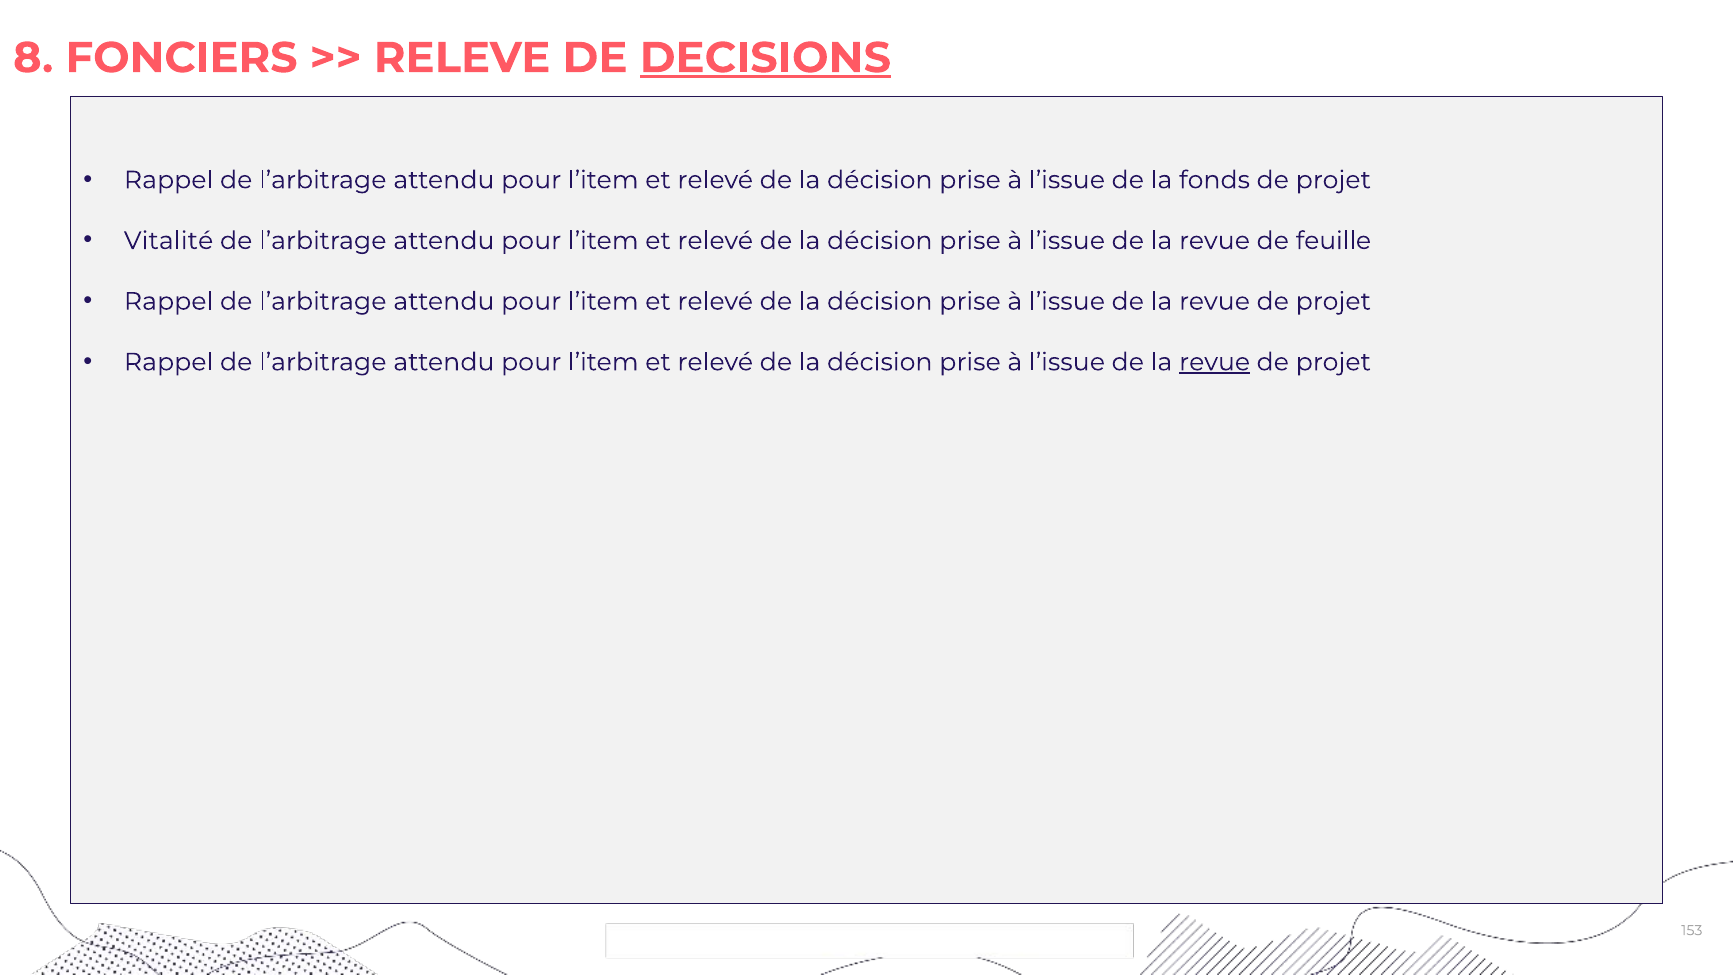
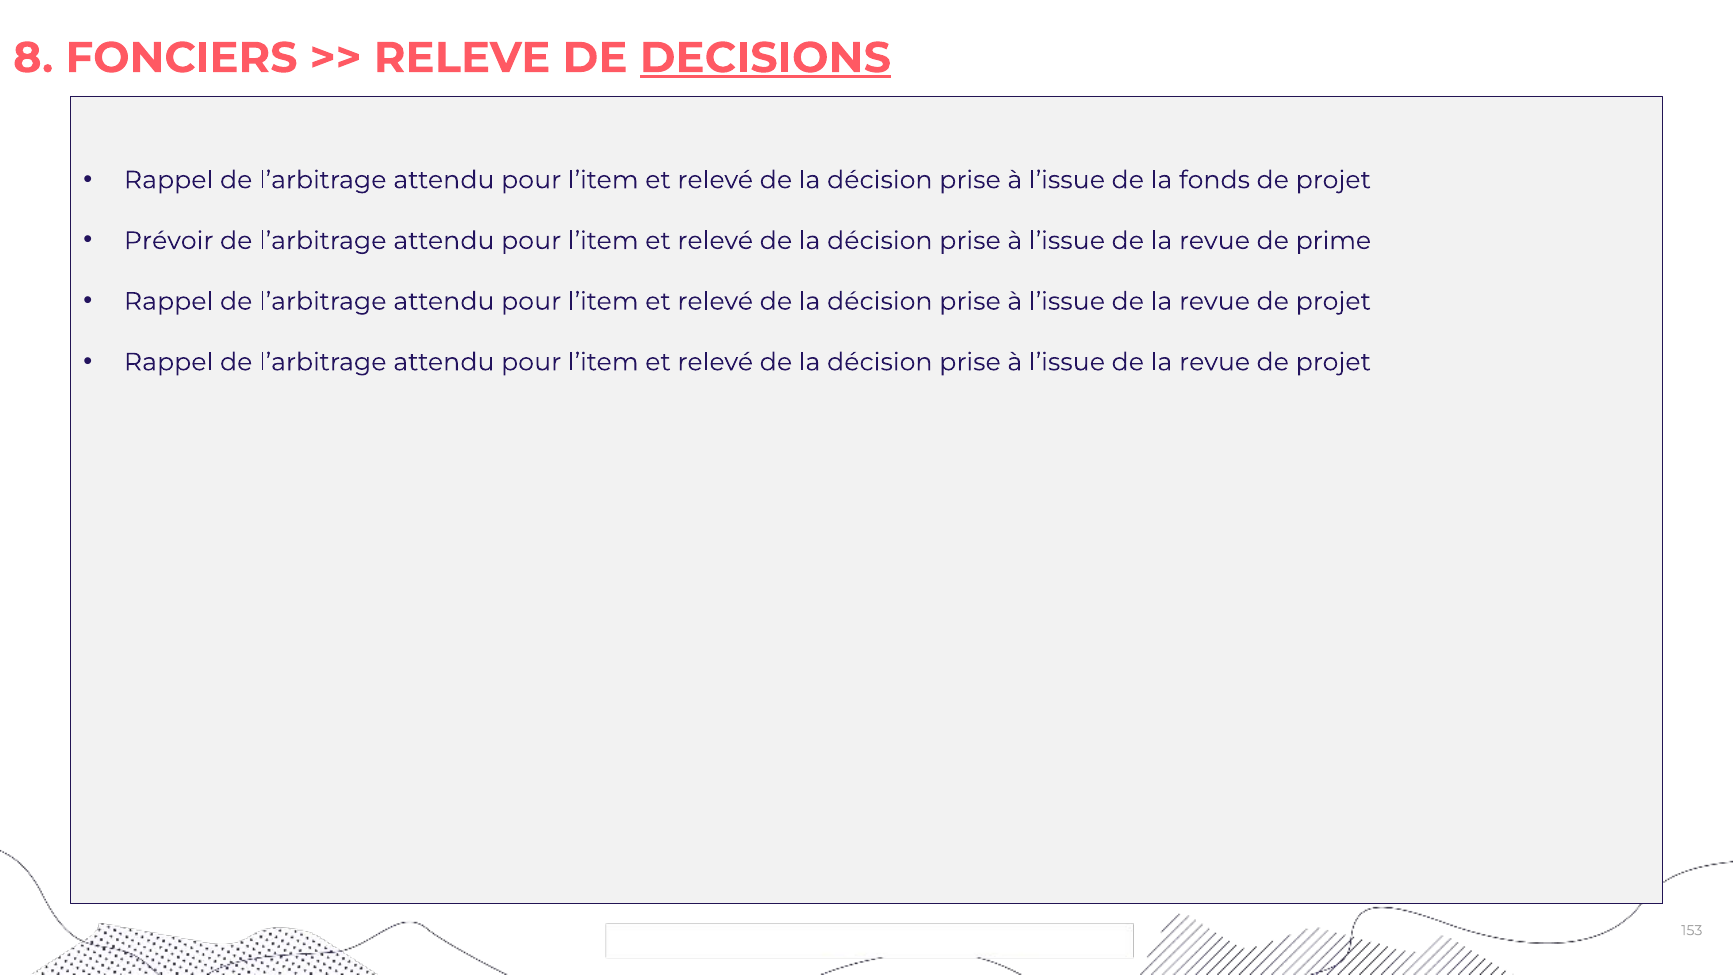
Vitalité: Vitalité -> Prévoir
feuille: feuille -> prime
revue at (1215, 362) underline: present -> none
